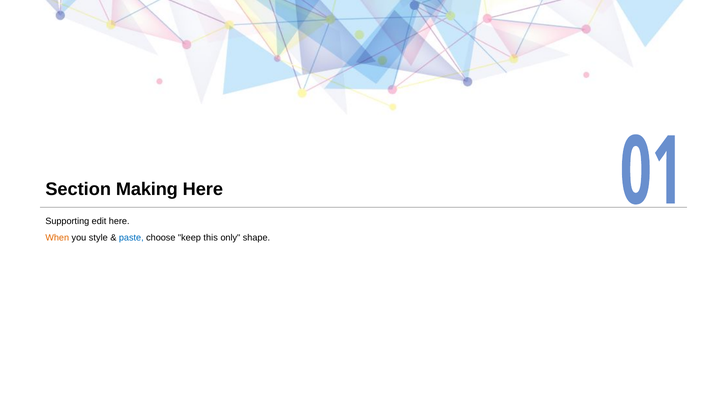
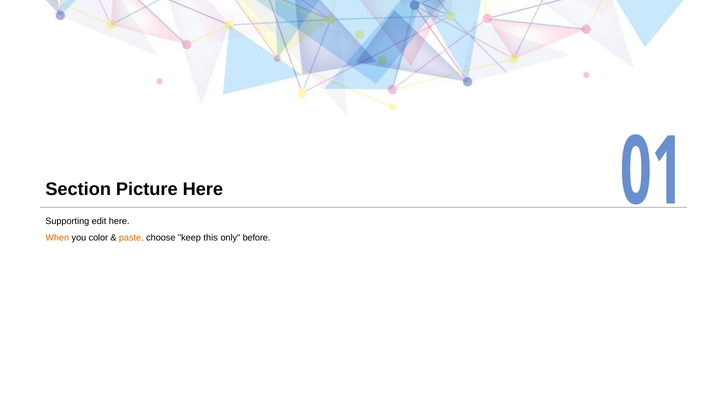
Making: Making -> Picture
style: style -> color
paste colour: blue -> orange
shape: shape -> before
